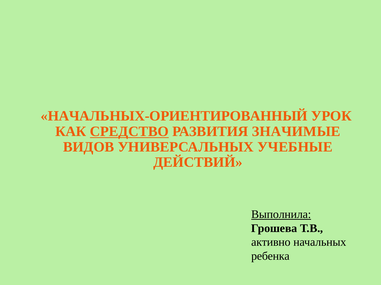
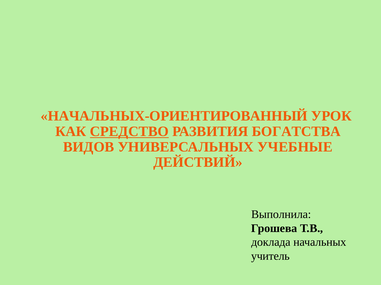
ЗНАЧИМЫЕ: ЗНАЧИМЫЕ -> БОГАТСТВА
Выполнила underline: present -> none
активно: активно -> доклада
ребенка: ребенка -> учитель
